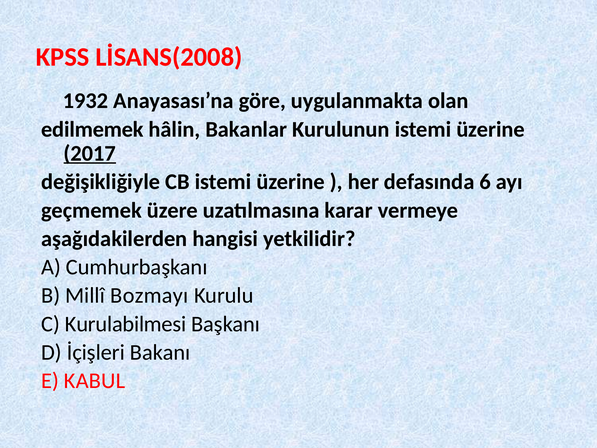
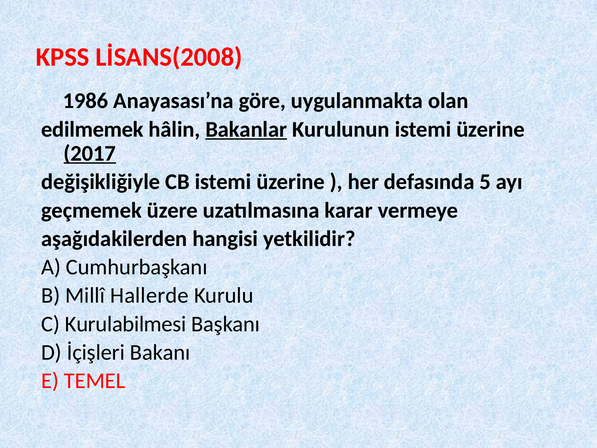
1932: 1932 -> 1986
Bakanlar underline: none -> present
6: 6 -> 5
Bozmayı: Bozmayı -> Hallerde
KABUL: KABUL -> TEMEL
